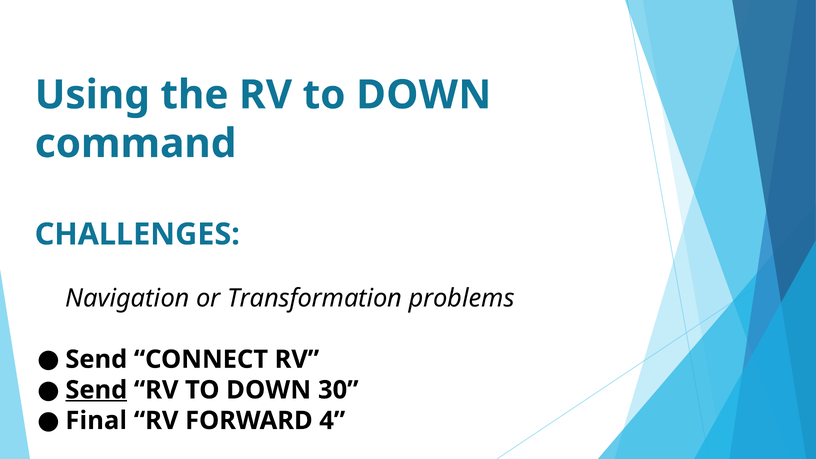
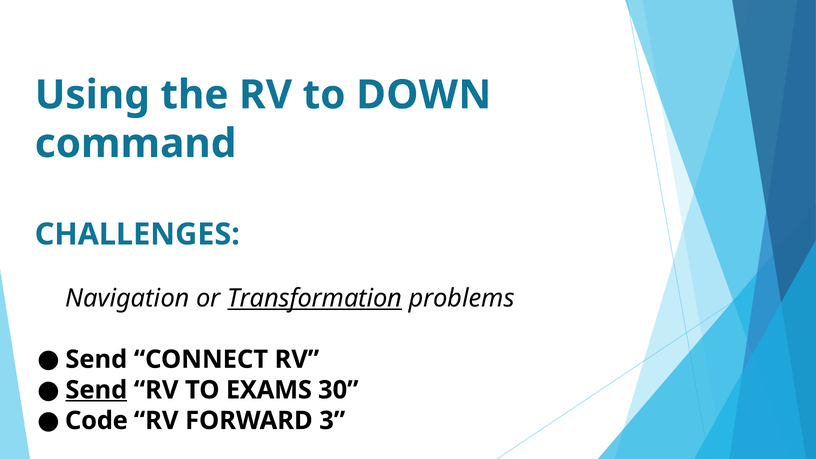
Transformation underline: none -> present
DOWN at (269, 390): DOWN -> EXAMS
Final: Final -> Code
4: 4 -> 3
